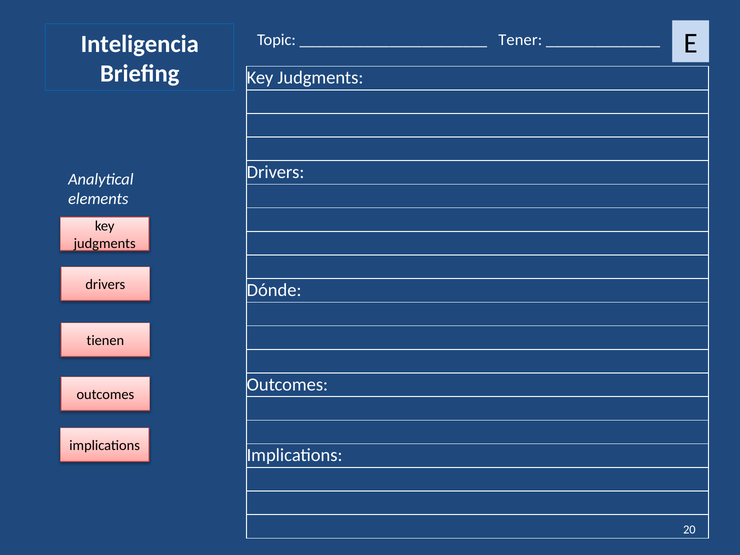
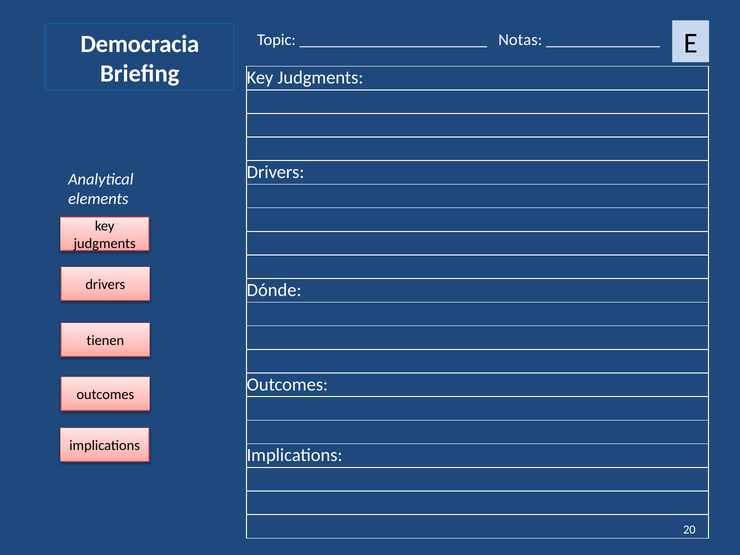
Tener: Tener -> Notas
Inteligencia: Inteligencia -> Democracia
